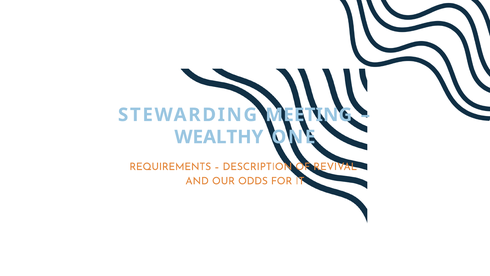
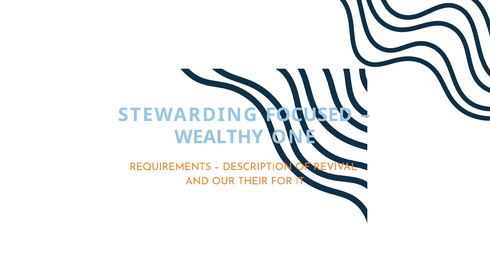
MEETING: MEETING -> FOCUSED
ODDS: ODDS -> THEIR
